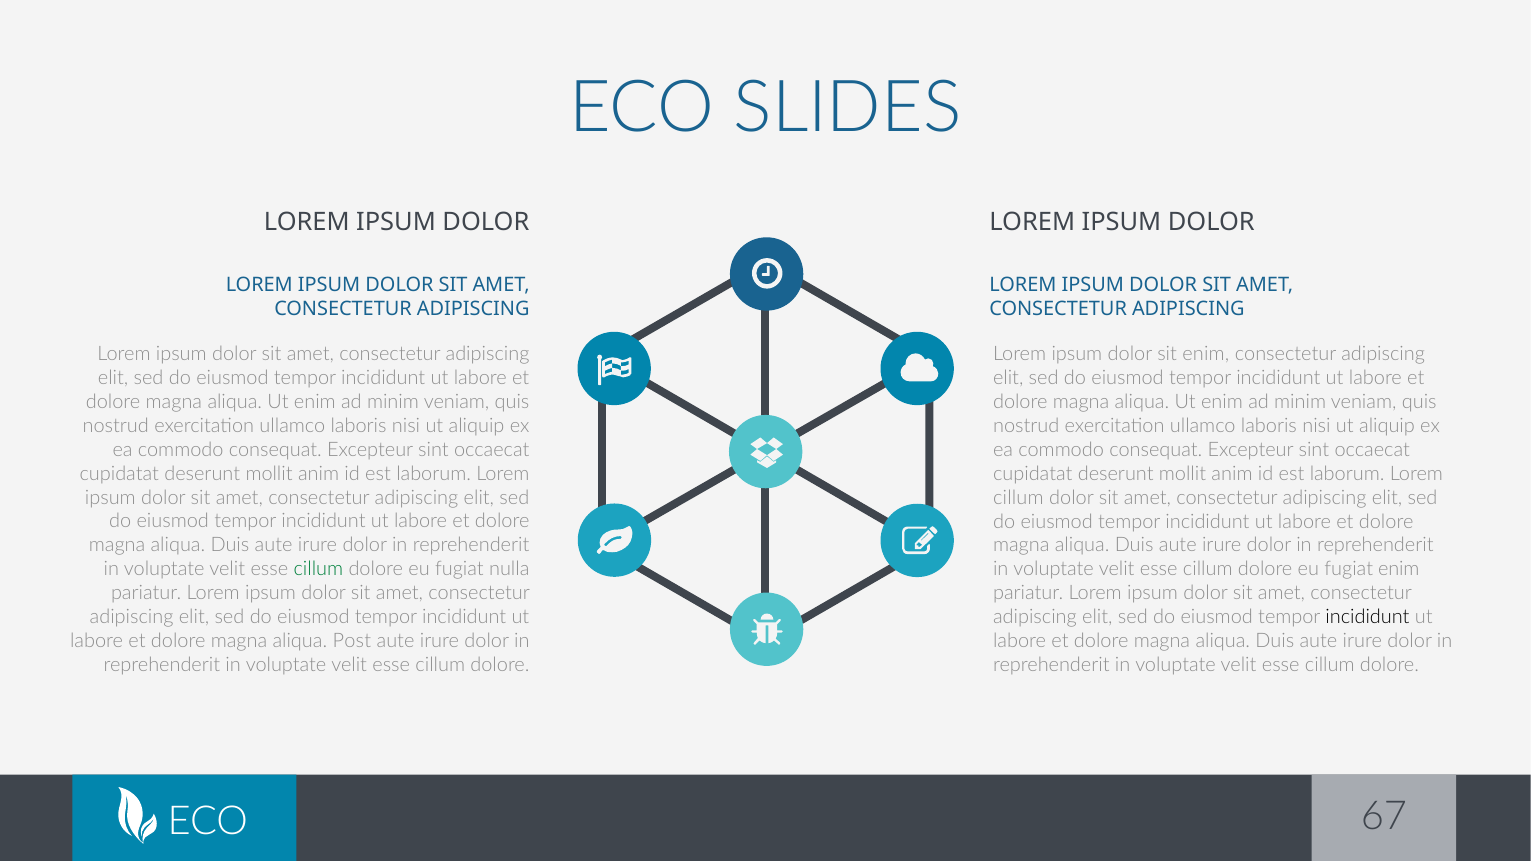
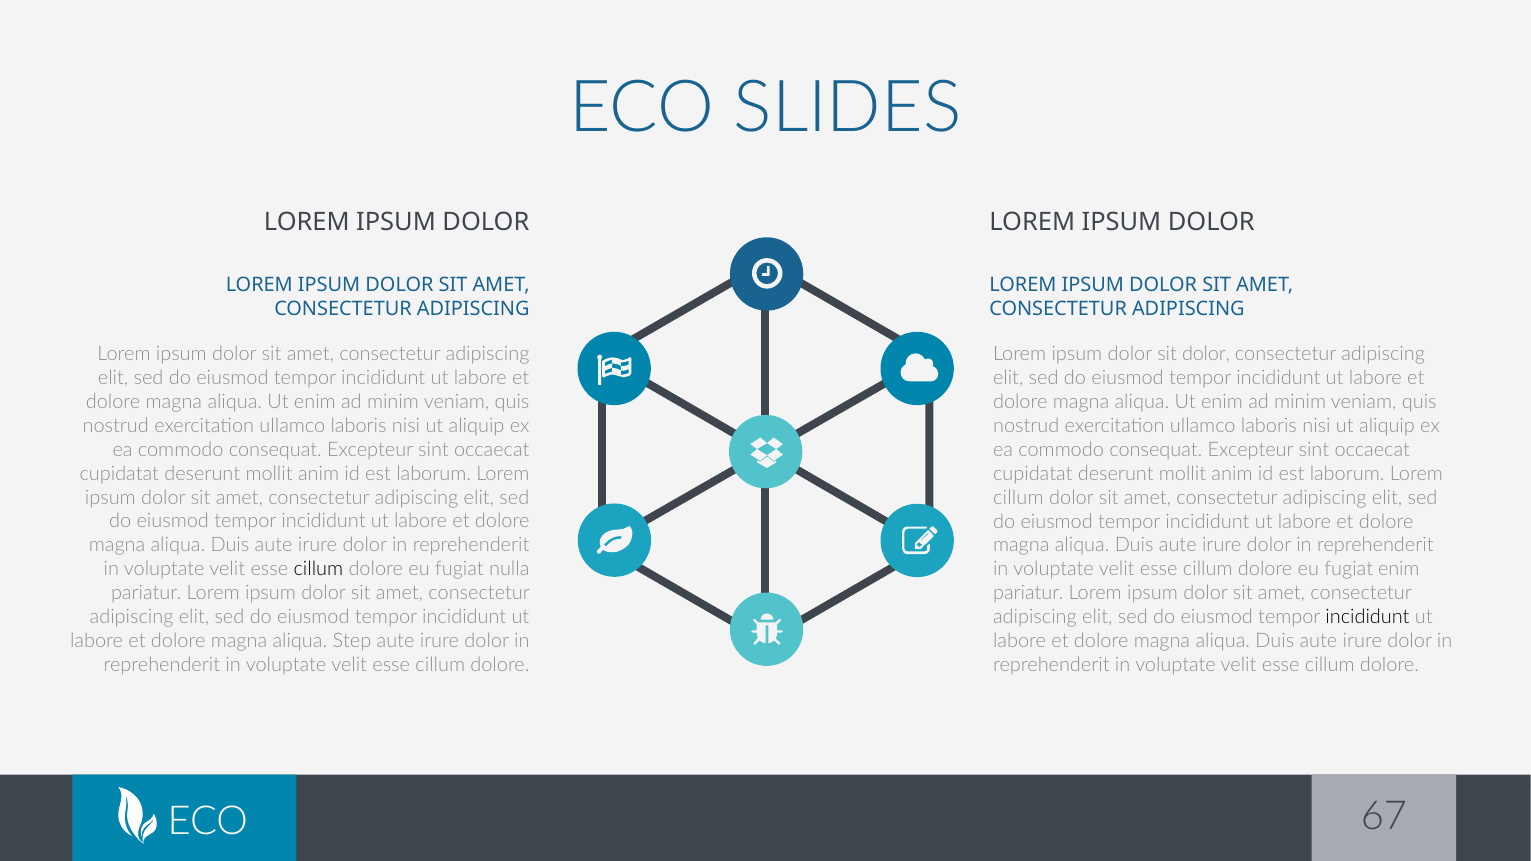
sit enim: enim -> dolor
cillum at (318, 569) colour: green -> black
Post: Post -> Step
